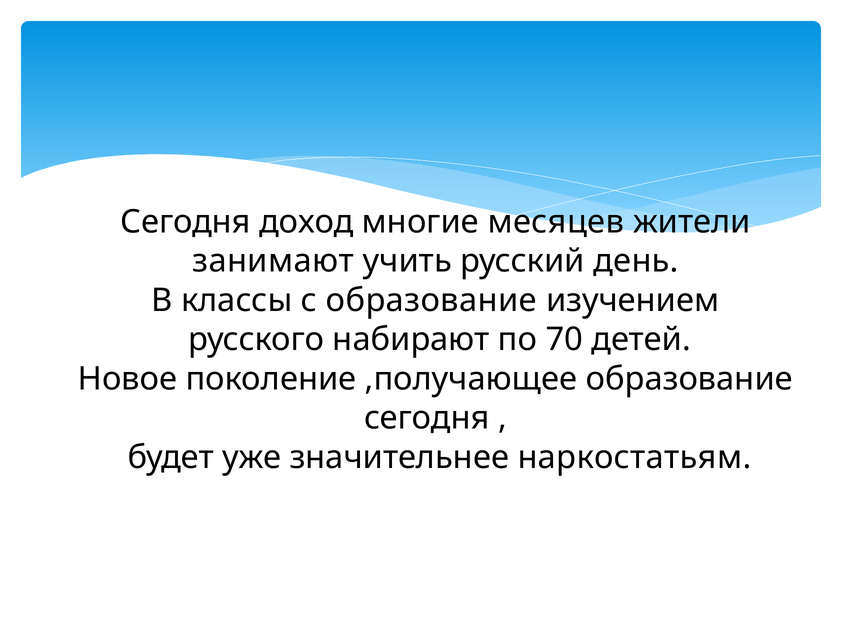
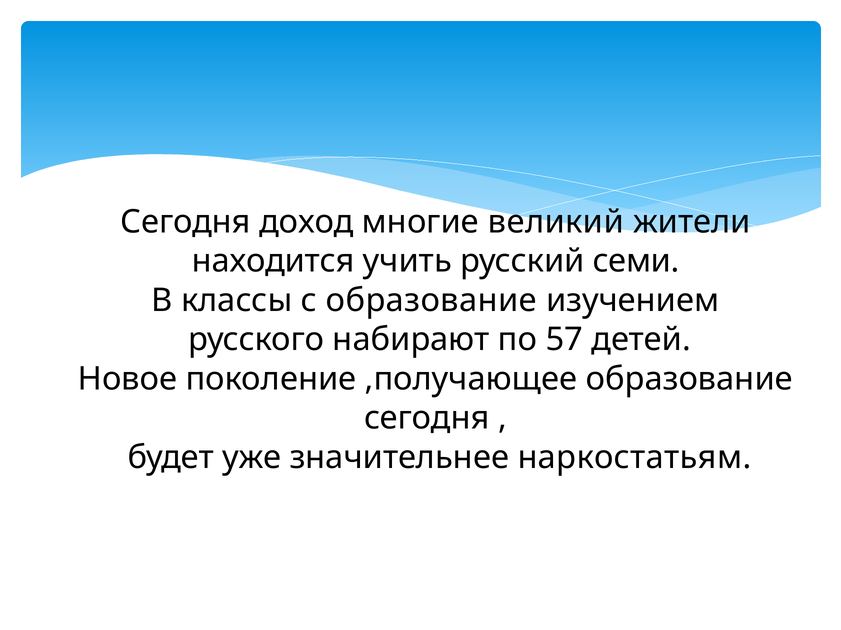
месяцев: месяцев -> великий
занимают: занимают -> находится
день: день -> семи
70: 70 -> 57
